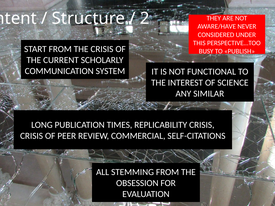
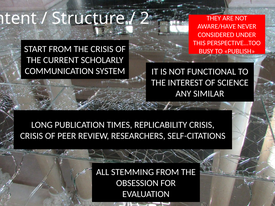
COMMERCIAL: COMMERCIAL -> RESEARCHERS
